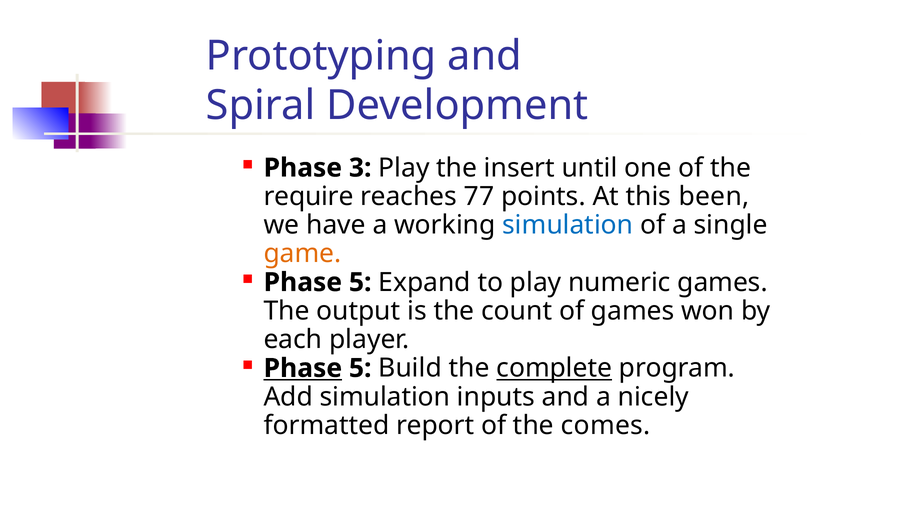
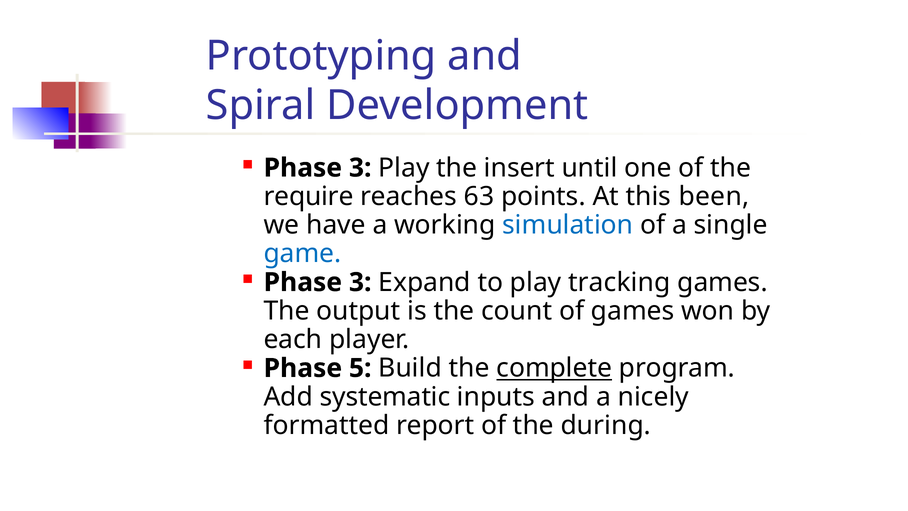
77: 77 -> 63
game colour: orange -> blue
5 at (360, 282): 5 -> 3
numeric: numeric -> tracking
Phase at (303, 368) underline: present -> none
Add simulation: simulation -> systematic
comes: comes -> during
